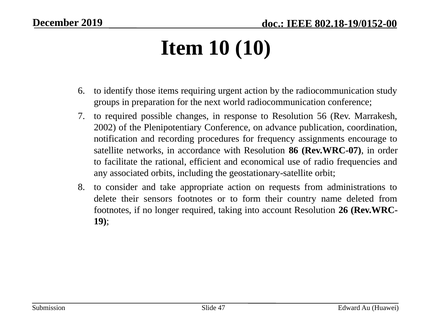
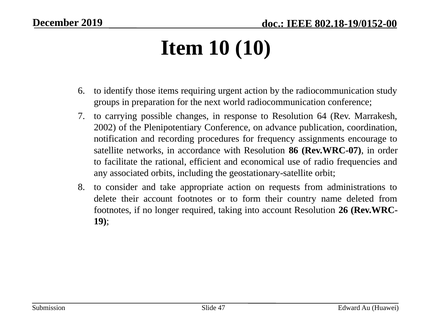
to required: required -> carrying
56: 56 -> 64
their sensors: sensors -> account
